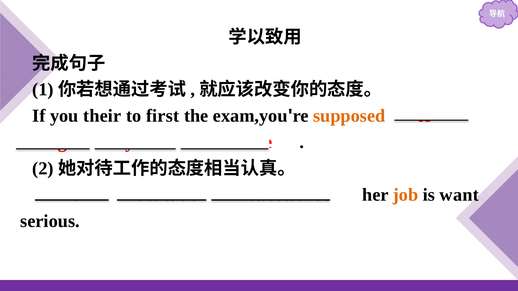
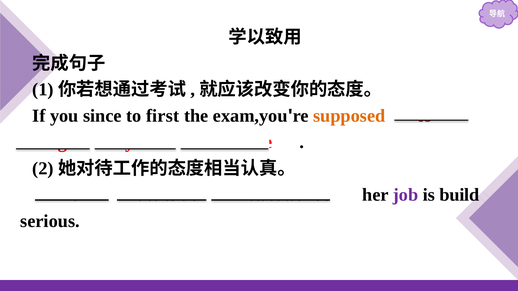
their: their -> since
job colour: orange -> purple
want: want -> build
